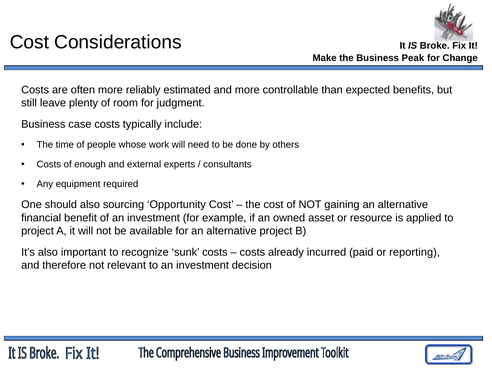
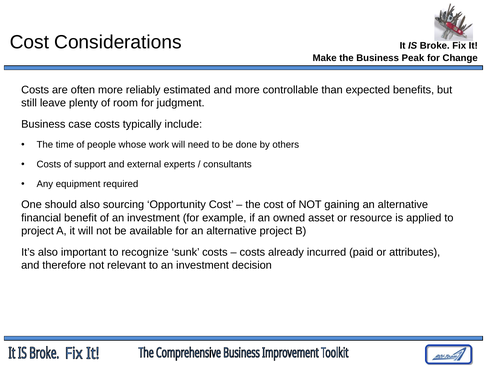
enough: enough -> support
reporting: reporting -> attributes
